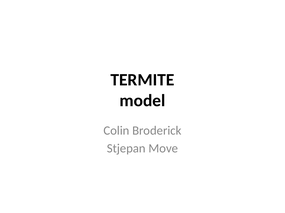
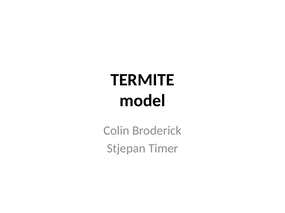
Move: Move -> Timer
